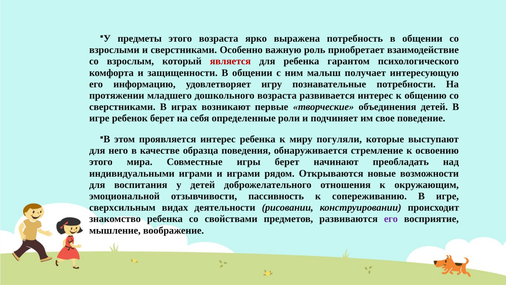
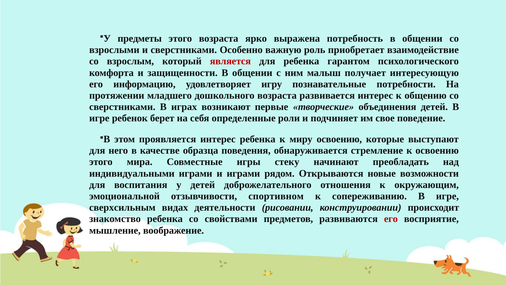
миру погуляли: погуляли -> освоению
игры берет: берет -> стеку
пассивность: пассивность -> спортивном
его at (391, 219) colour: purple -> red
